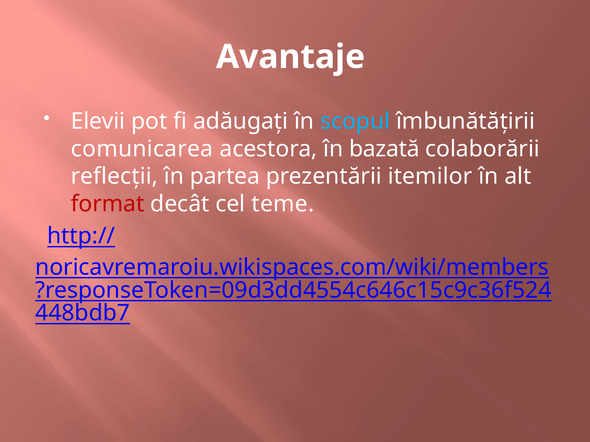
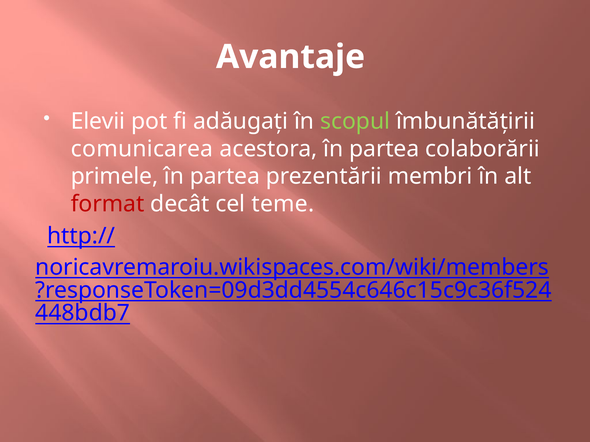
scopul colour: light blue -> light green
acestora în bazată: bazată -> partea
reflecţii: reflecţii -> primele
itemilor: itemilor -> membri
